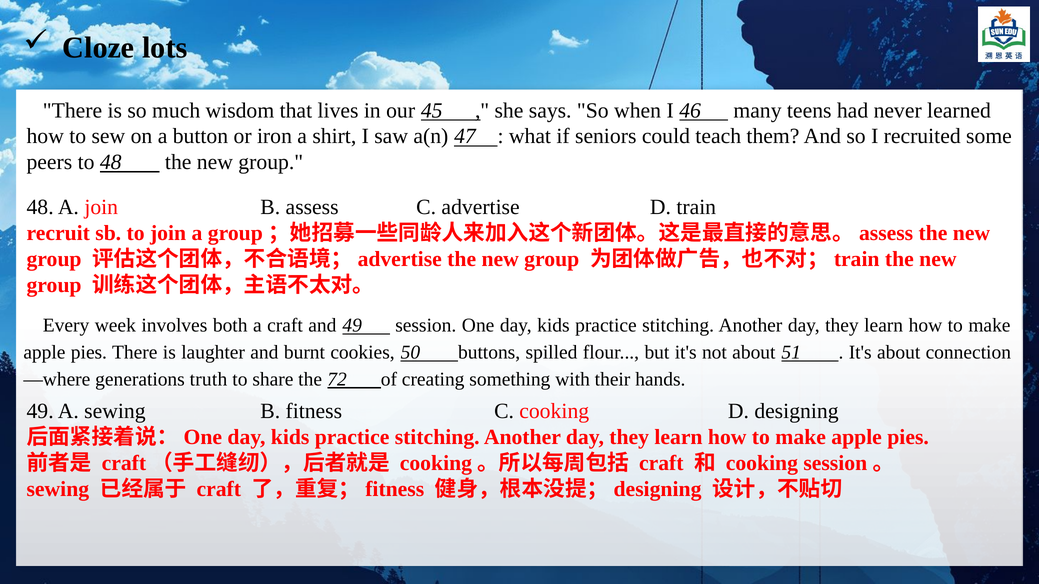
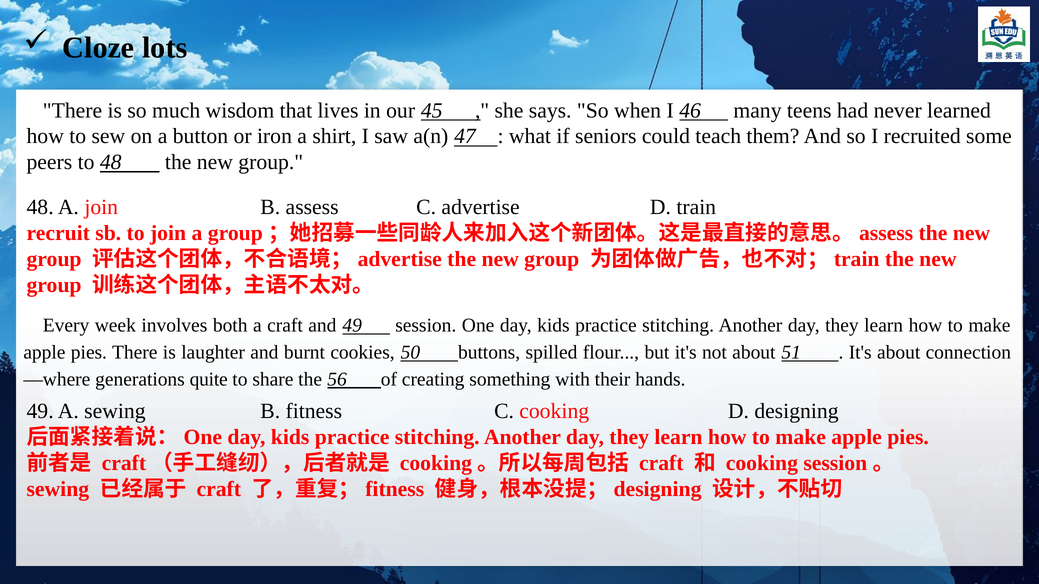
truth: truth -> quite
72: 72 -> 56
